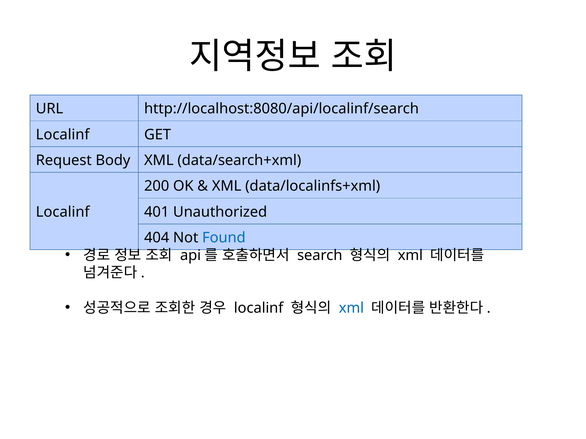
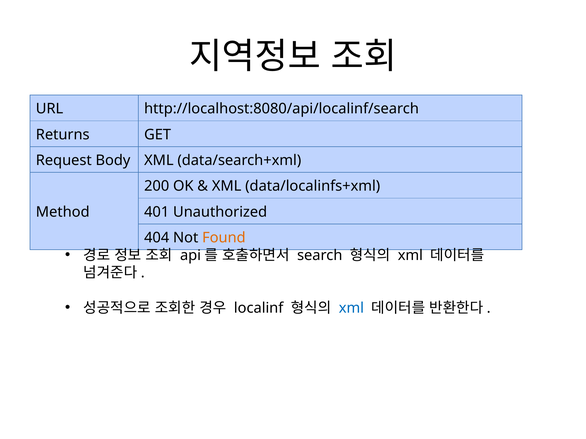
Localinf at (63, 135): Localinf -> Returns
Localinf at (63, 212): Localinf -> Method
Found colour: blue -> orange
